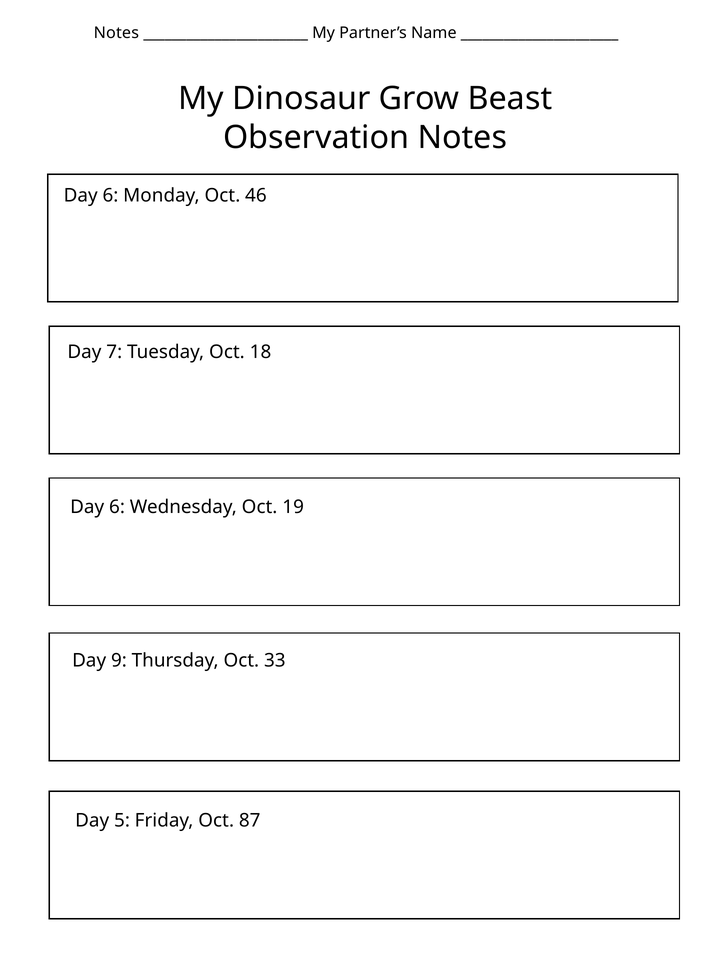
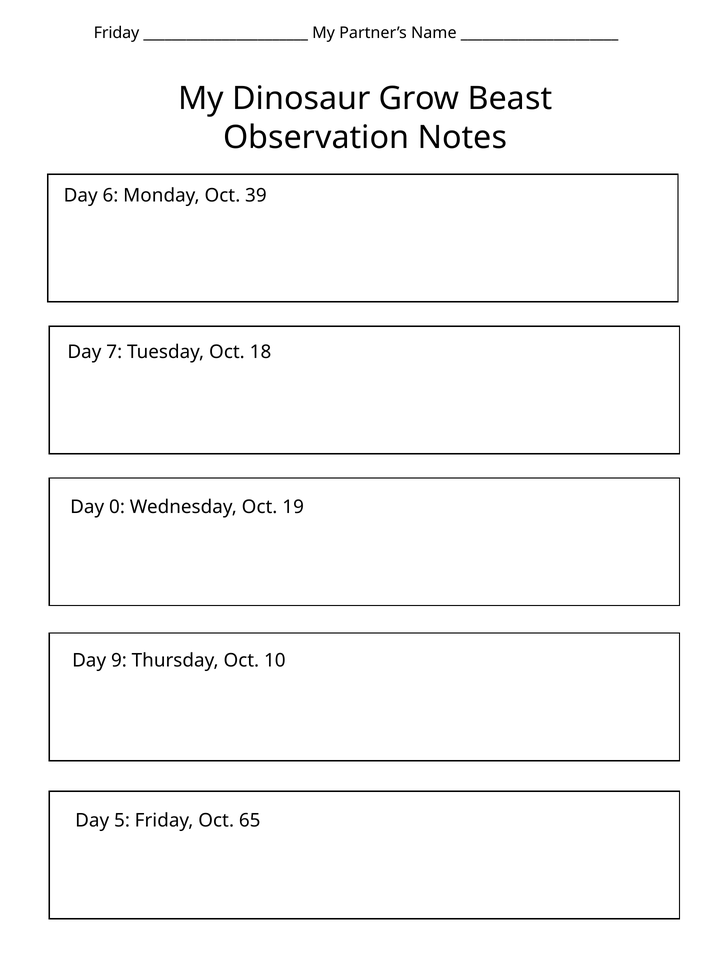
Notes at (116, 33): Notes -> Friday
46: 46 -> 39
6 at (117, 507): 6 -> 0
33: 33 -> 10
87: 87 -> 65
